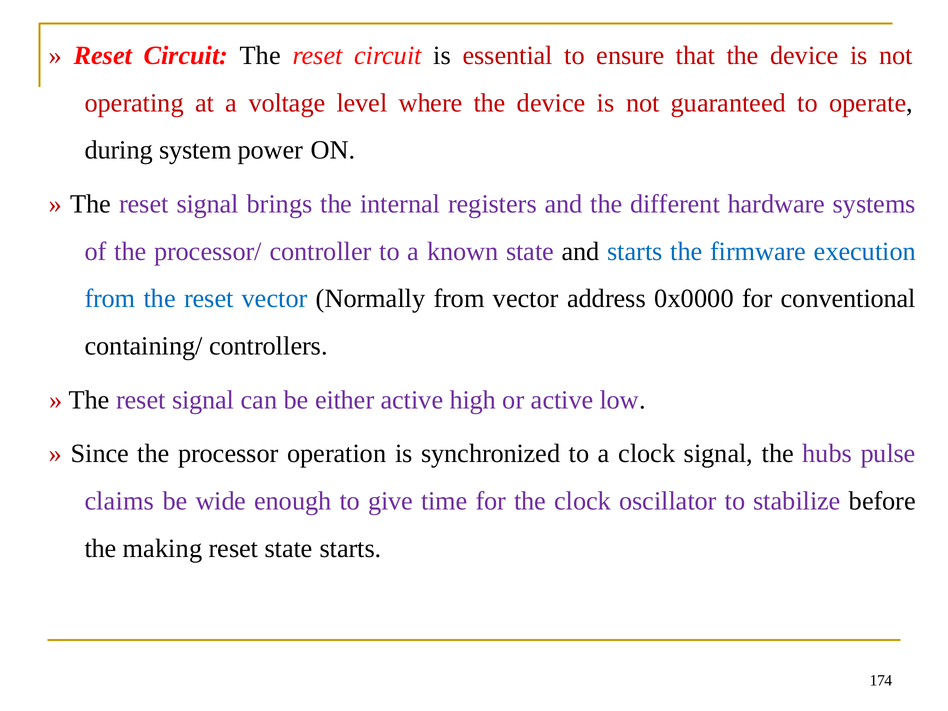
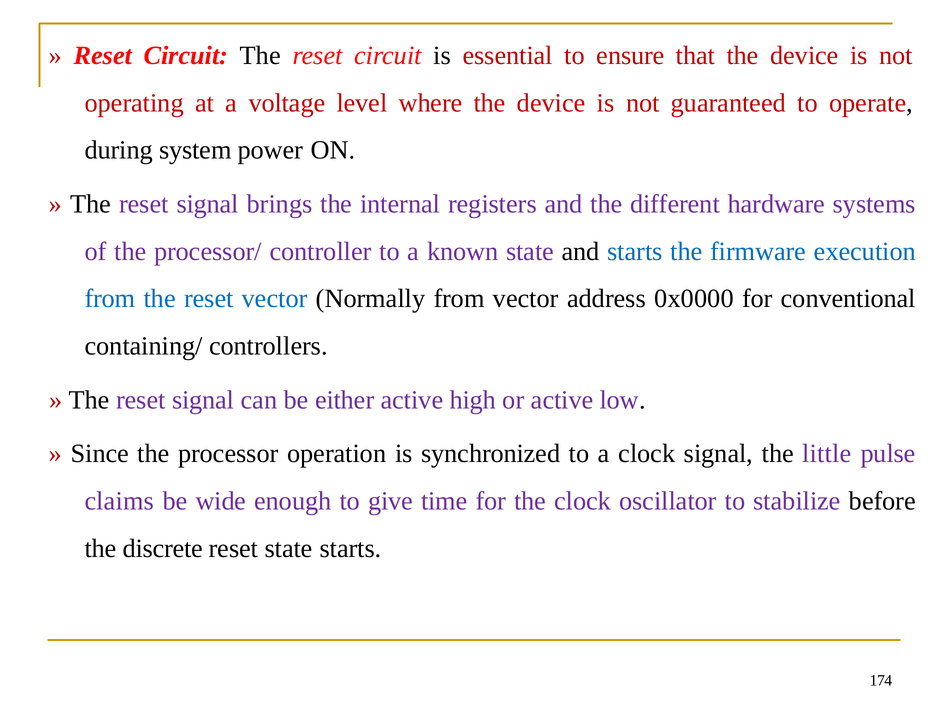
hubs: hubs -> little
making: making -> discrete
